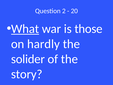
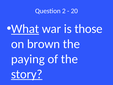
hardly: hardly -> brown
solider: solider -> paying
story underline: none -> present
